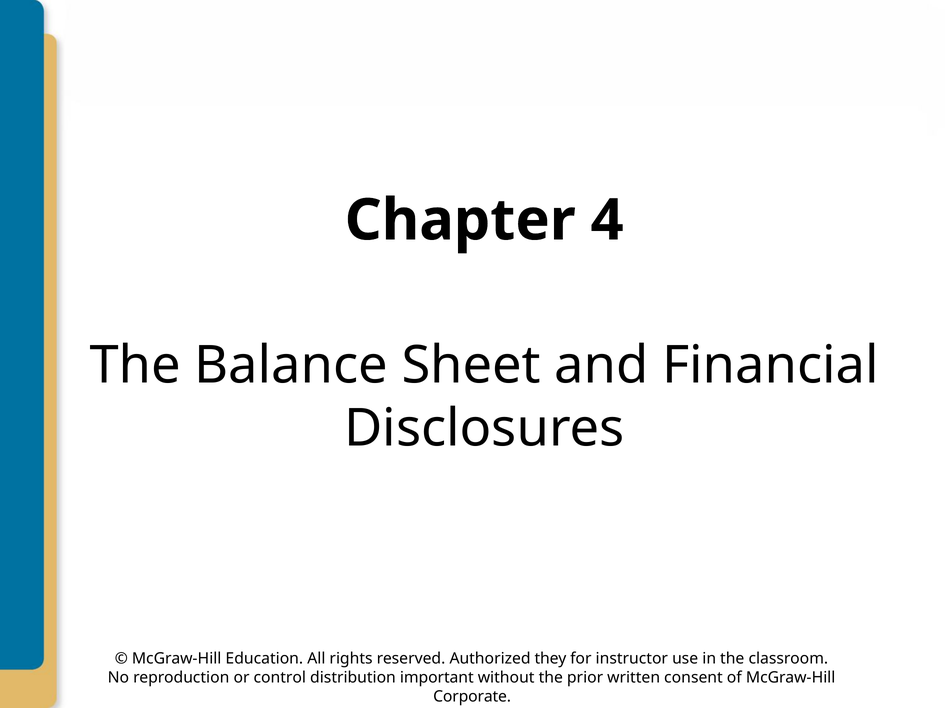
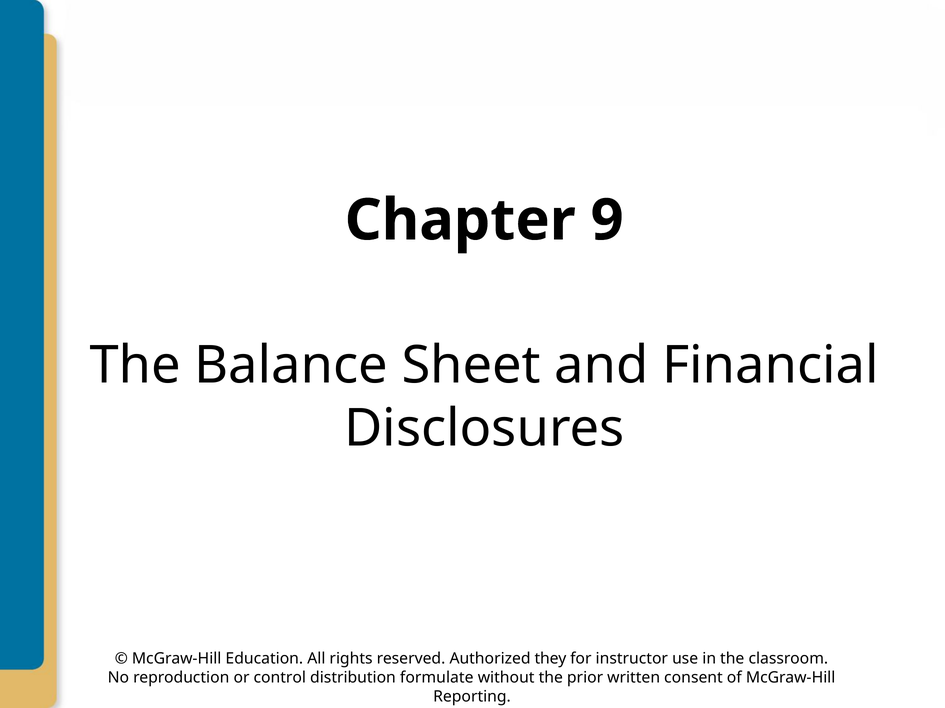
4: 4 -> 9
important: important -> formulate
Corporate: Corporate -> Reporting
